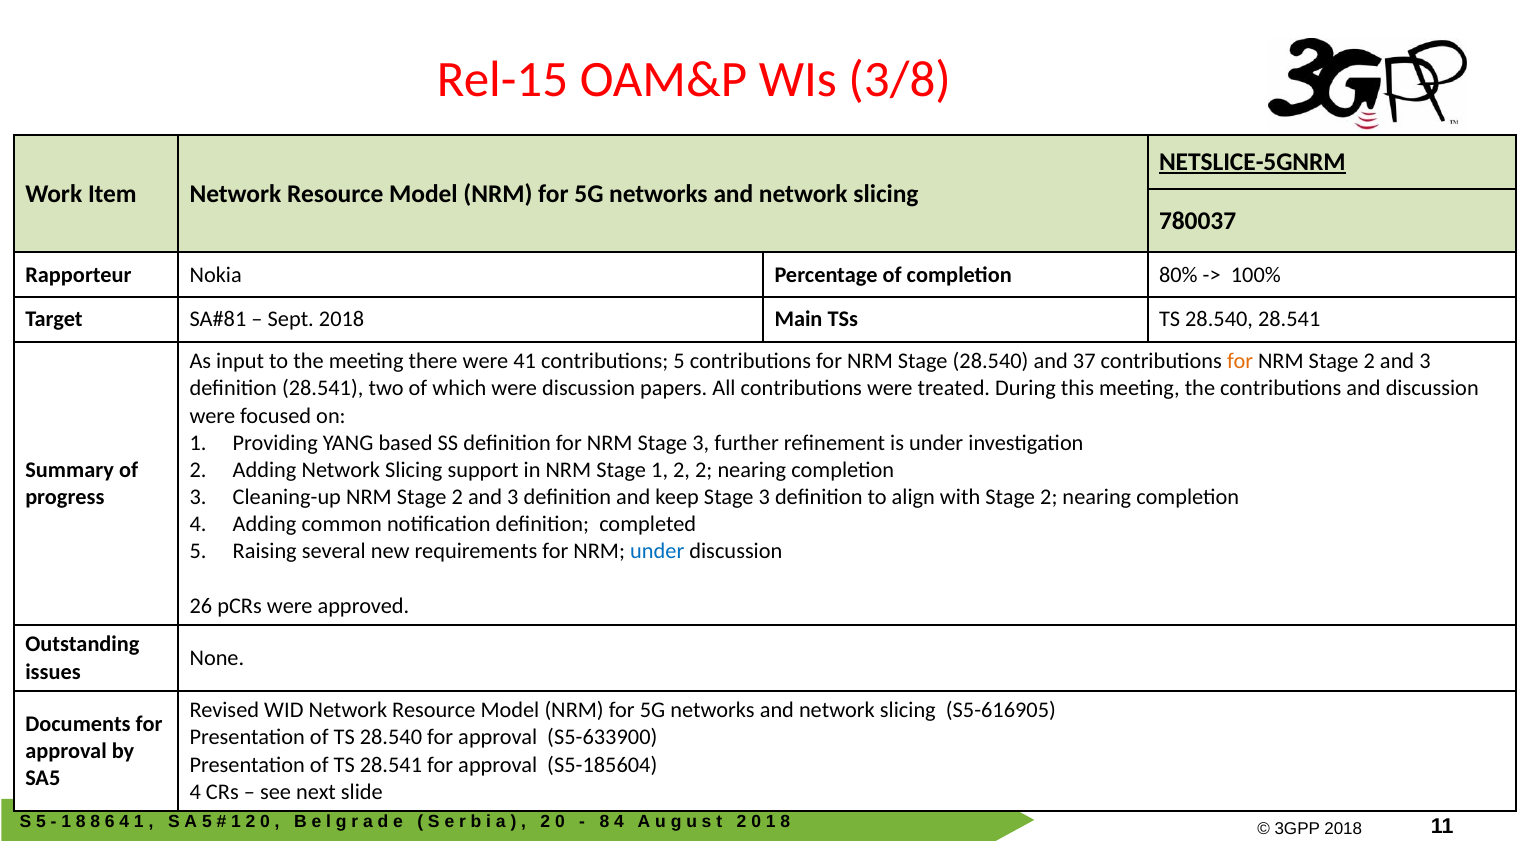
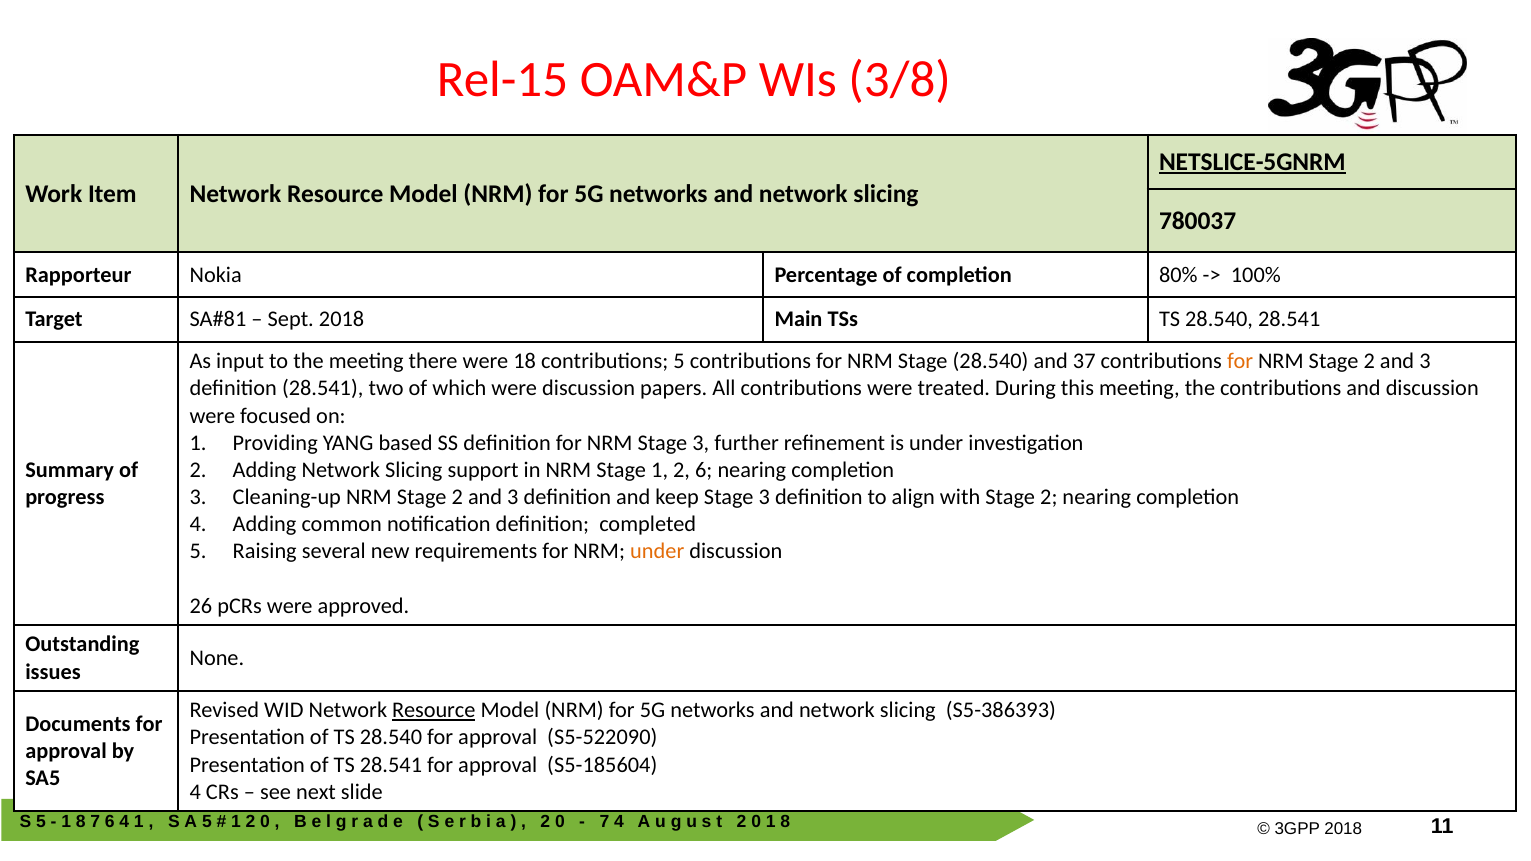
41: 41 -> 18
2 2: 2 -> 6
under at (657, 552) colour: blue -> orange
Resource at (434, 711) underline: none -> present
S5-616905: S5-616905 -> S5-386393
S5-633900: S5-633900 -> S5-522090
8 at (95, 822): 8 -> 7
8 at (604, 822): 8 -> 7
